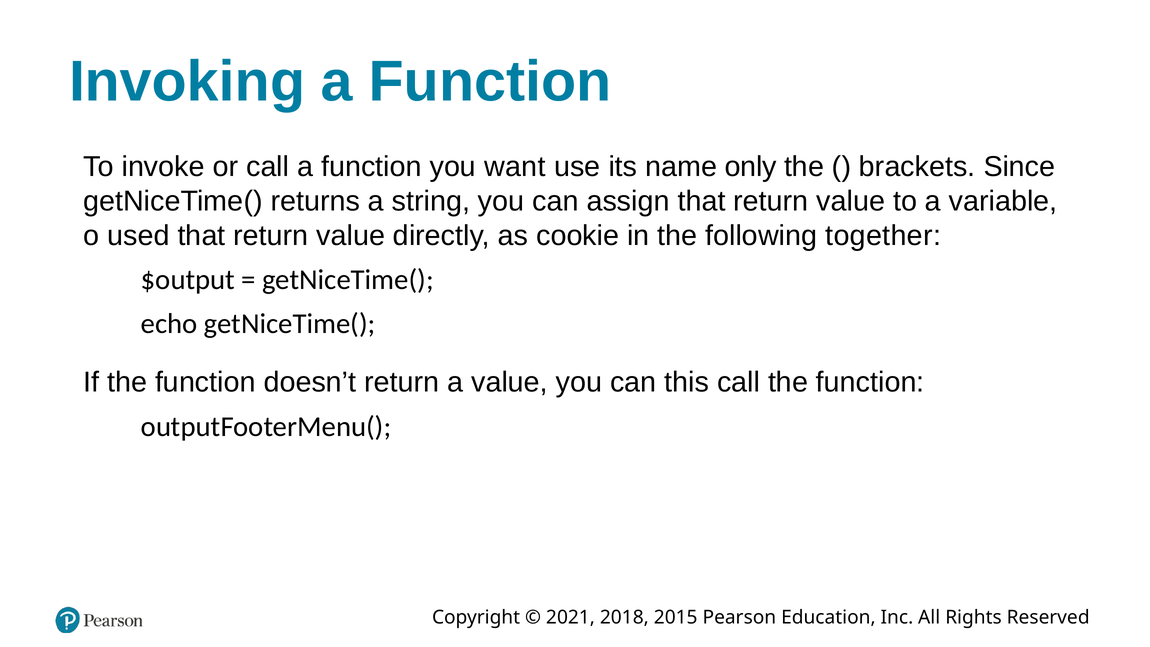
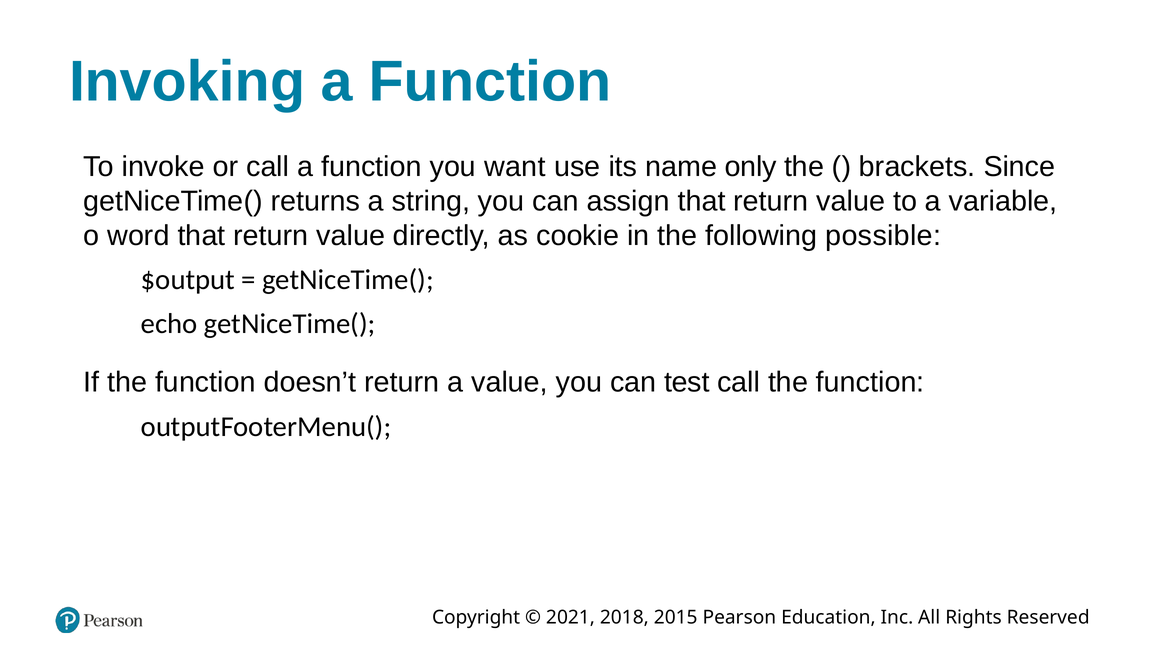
used: used -> word
together: together -> possible
this: this -> test
